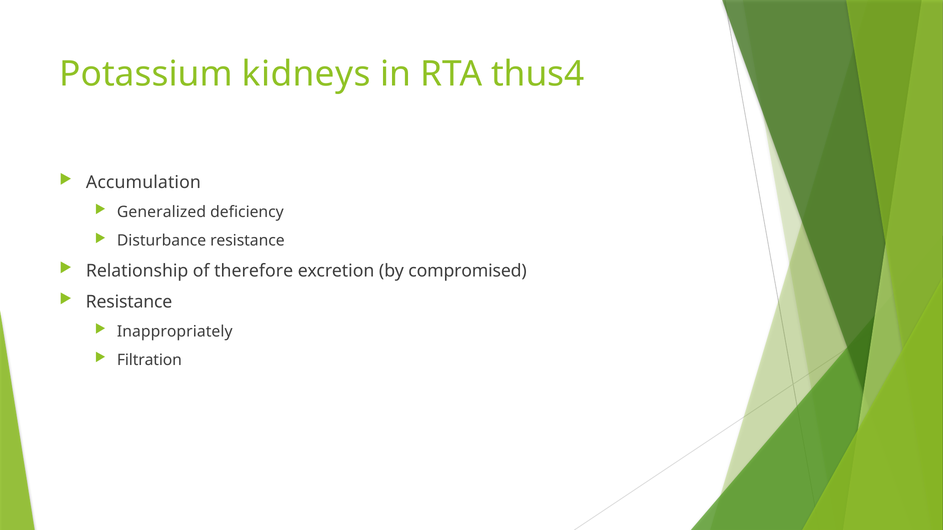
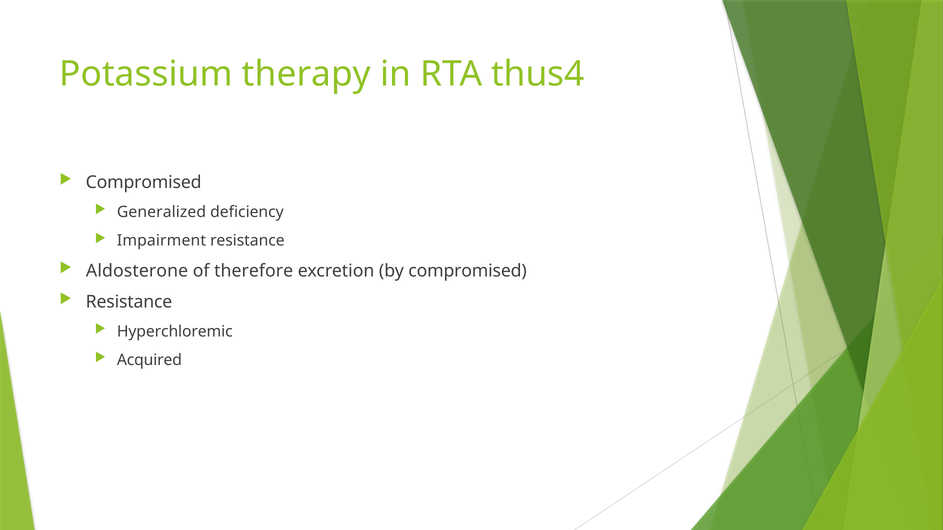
kidneys: kidneys -> therapy
Accumulation at (143, 183): Accumulation -> Compromised
Disturbance: Disturbance -> Impairment
Relationship: Relationship -> Aldosterone
Inappropriately: Inappropriately -> Hyperchloremic
Filtration: Filtration -> Acquired
